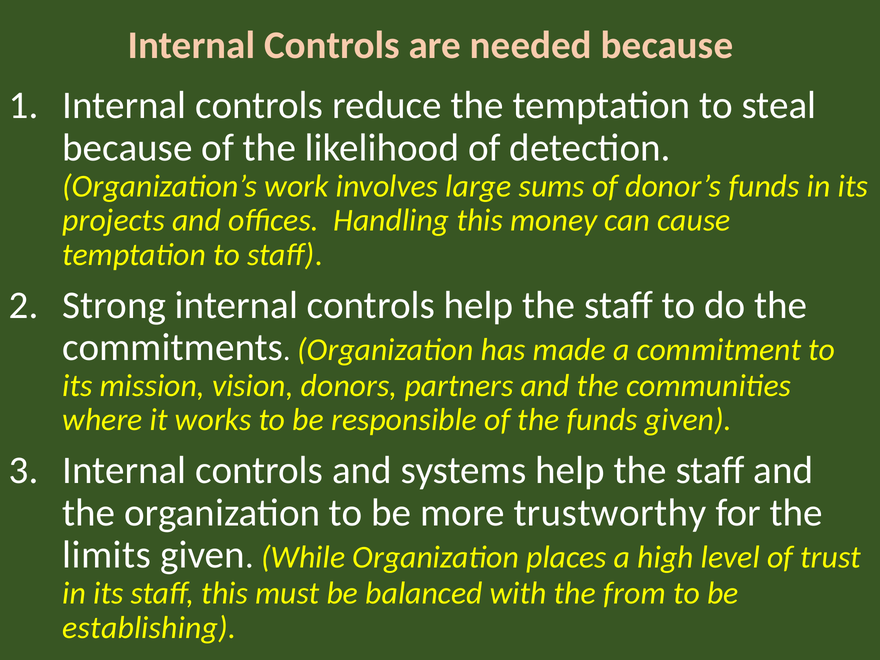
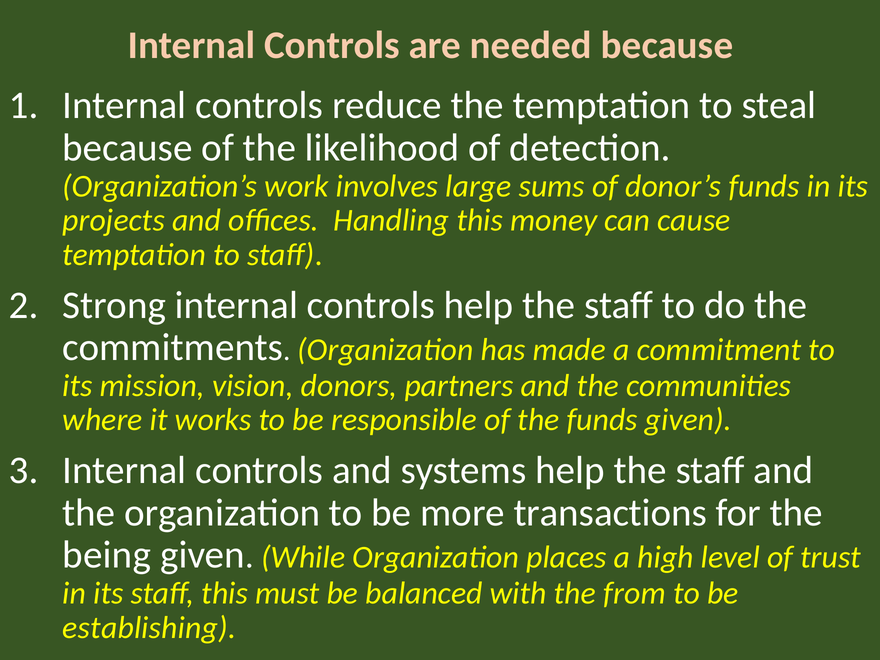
trustworthy: trustworthy -> transactions
limits: limits -> being
